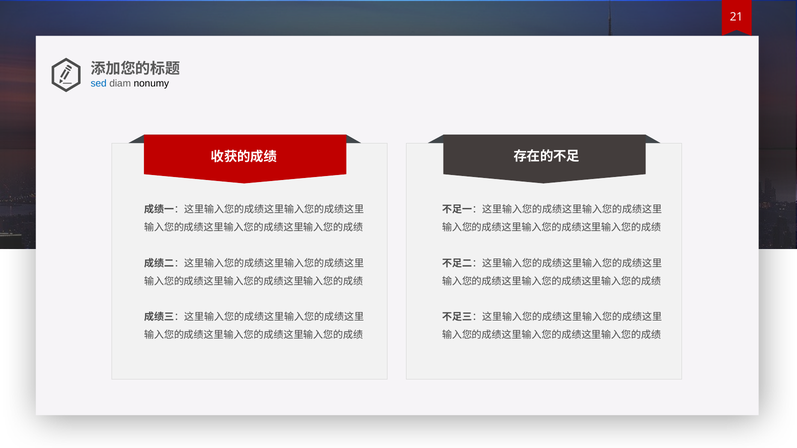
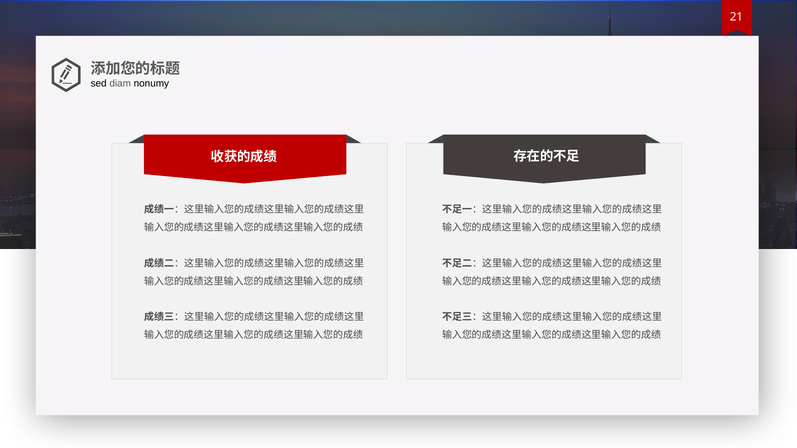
sed colour: blue -> black
